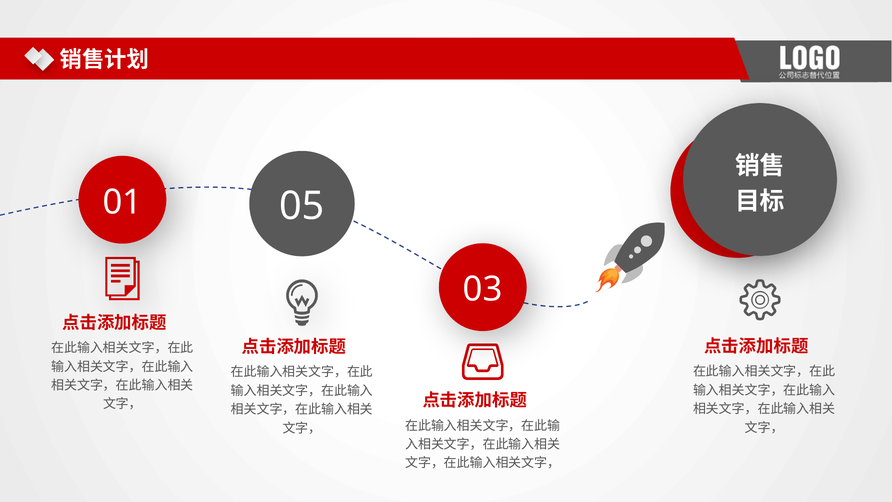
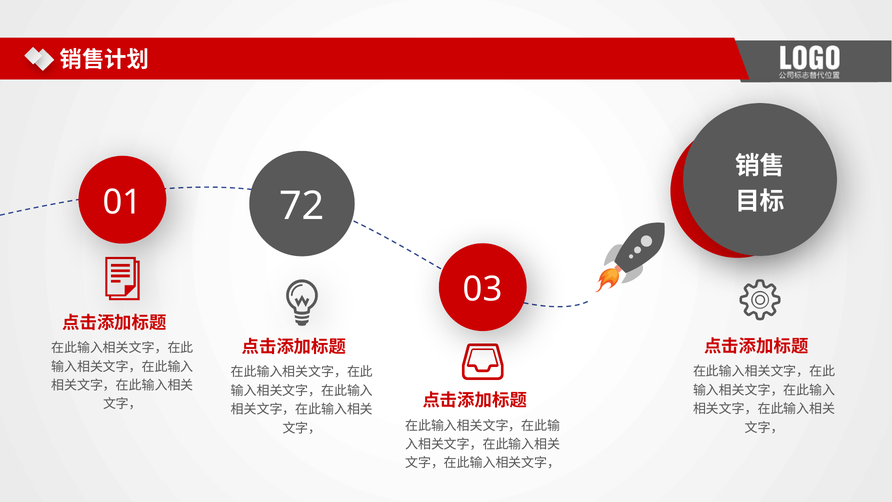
05: 05 -> 72
